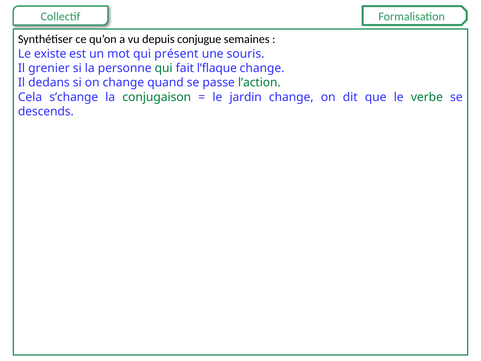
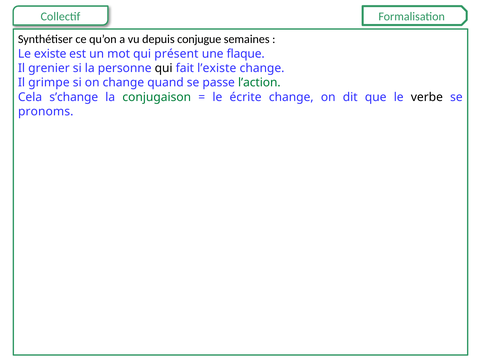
souris: souris -> flaque
qui at (164, 68) colour: green -> black
l’flaque: l’flaque -> l’existe
dedans: dedans -> grimpe
jardin: jardin -> écrite
verbe colour: green -> black
descends: descends -> pronoms
